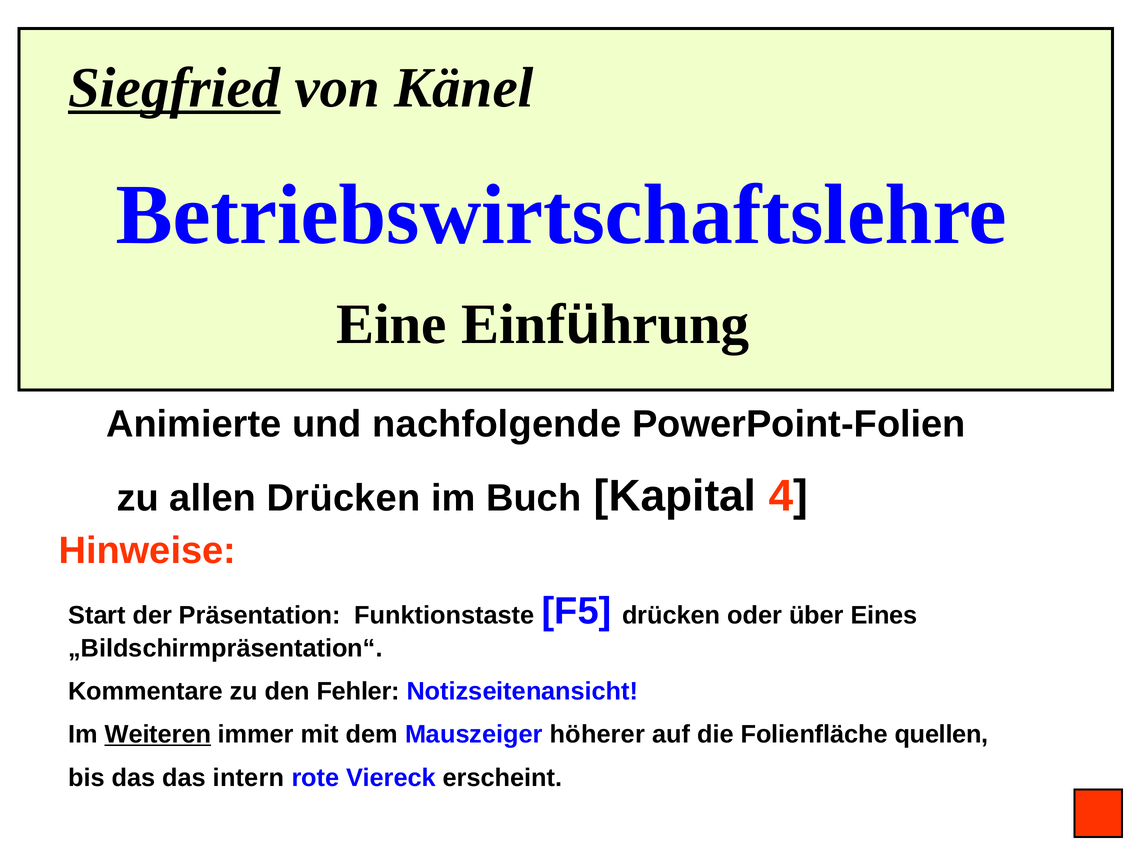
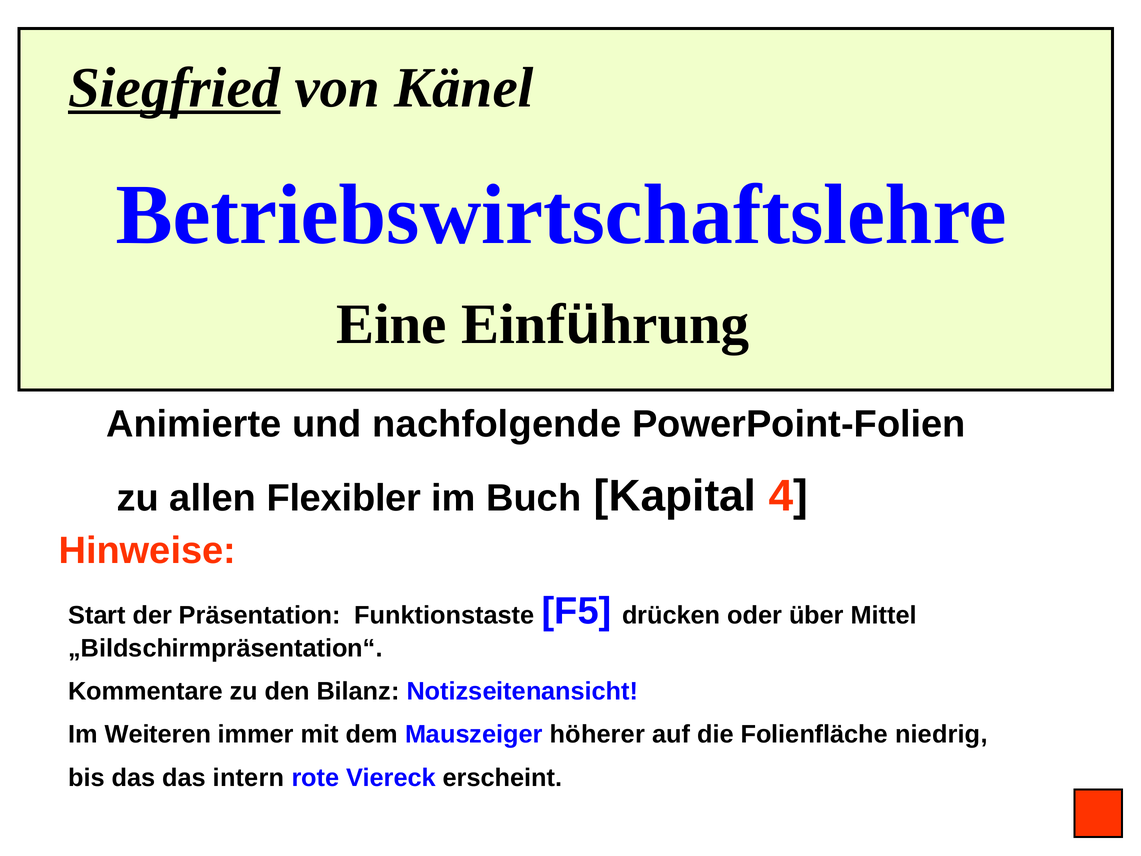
allen Drücken: Drücken -> Flexibler
Eines: Eines -> Mittel
Fehler: Fehler -> Bilanz
Weiteren underline: present -> none
quellen: quellen -> niedrig
